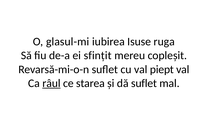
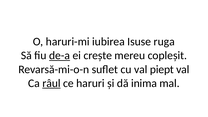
glasul-mi: glasul-mi -> haruri-mi
de-a underline: none -> present
sfințit: sfințit -> crește
starea: starea -> haruri
dă suflet: suflet -> inima
